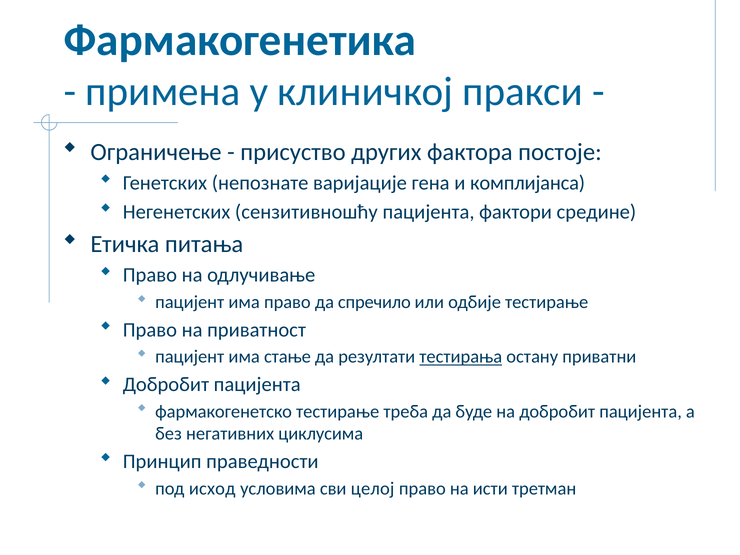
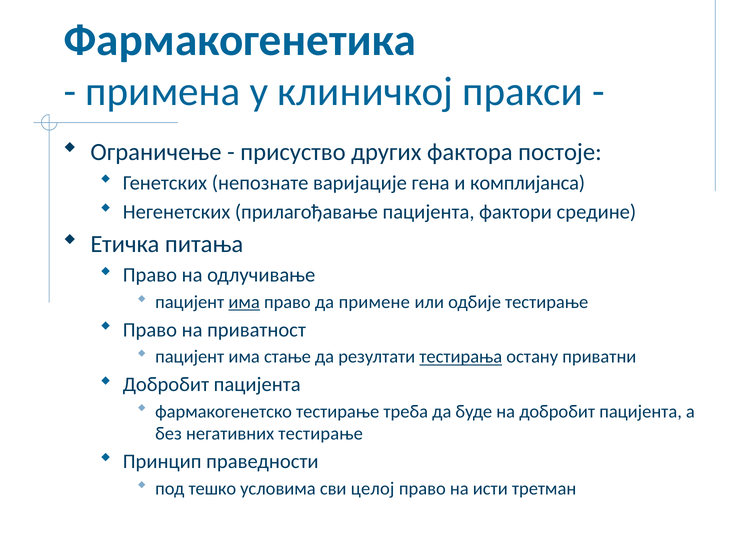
сензитивношћу: сензитивношћу -> прилагођавање
има at (244, 302) underline: none -> present
спречило: спречило -> примене
негативних циклусима: циклусима -> тестирање
исход: исход -> тешко
